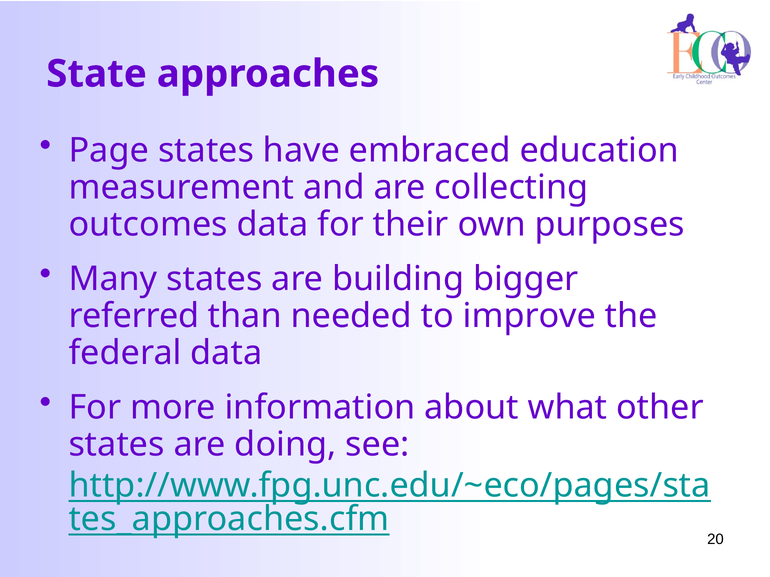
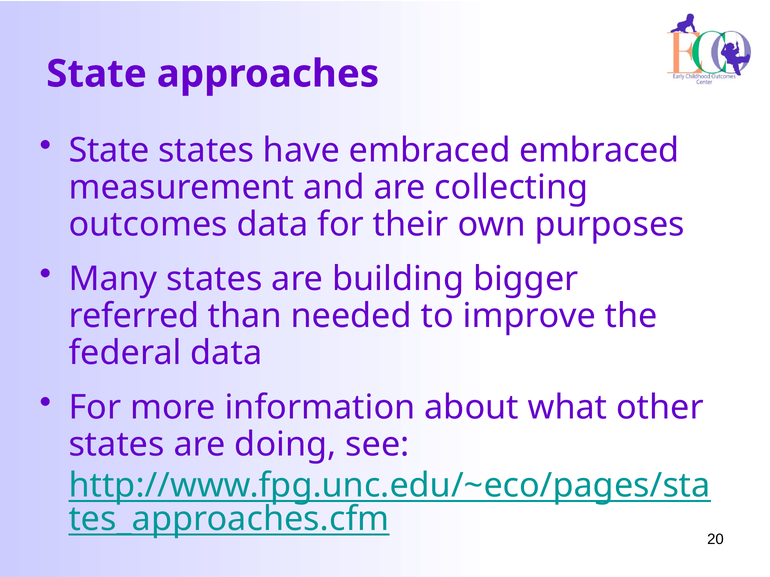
Page at (109, 150): Page -> State
embraced education: education -> embraced
